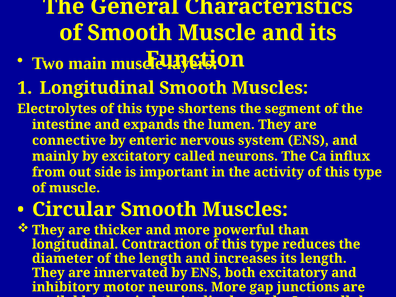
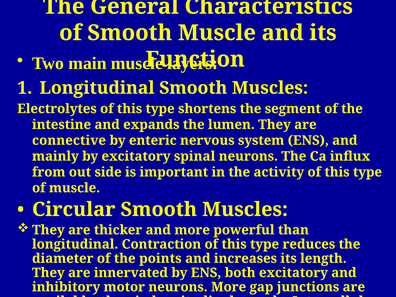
called: called -> spinal
the length: length -> points
